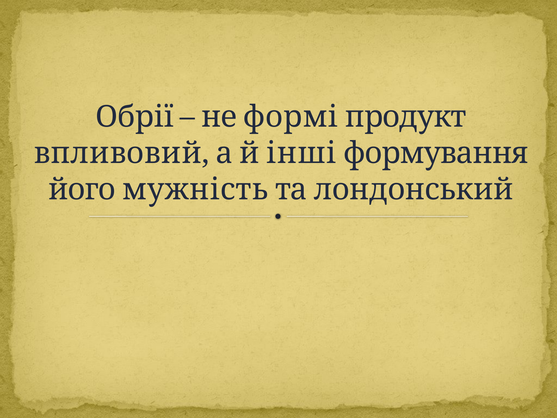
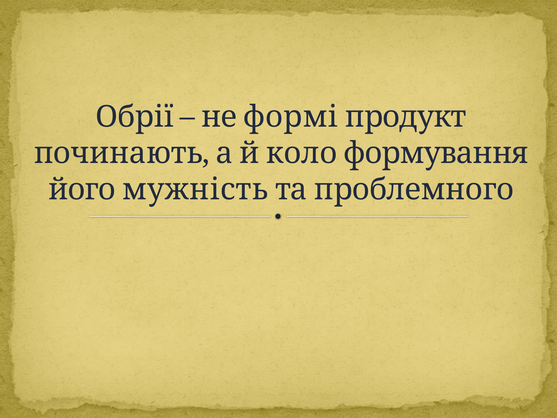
впливовий: впливовий -> починають
інші: інші -> коло
лондонський: лондонський -> проблемного
